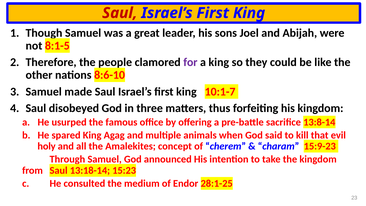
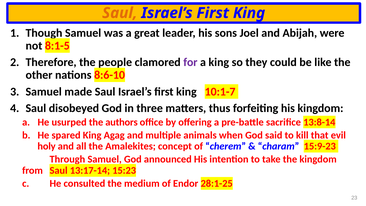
Saul at (120, 13) colour: red -> orange
famous: famous -> authors
13:18-14: 13:18-14 -> 13:17-14
